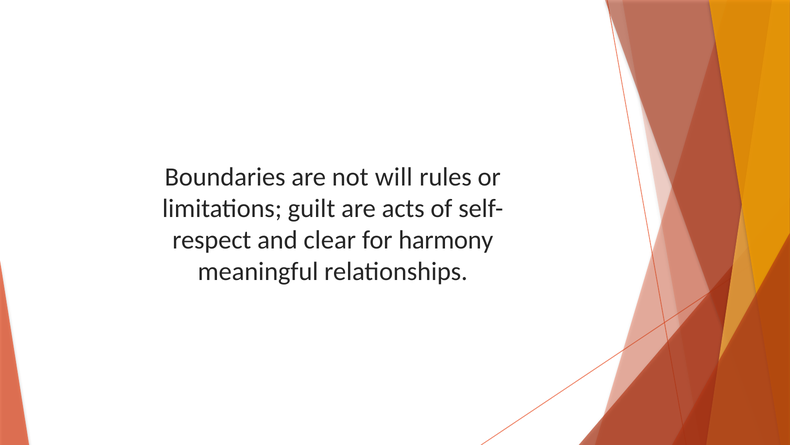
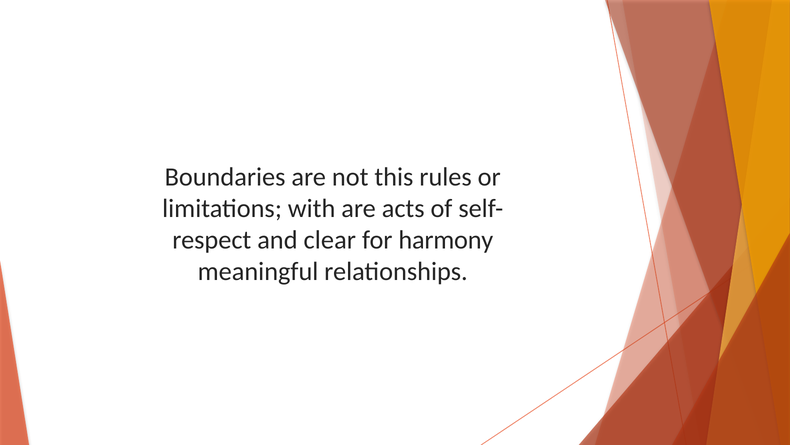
will: will -> this
guilt: guilt -> with
